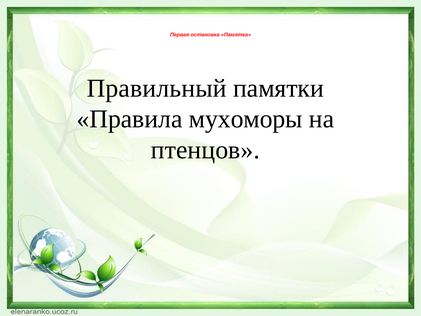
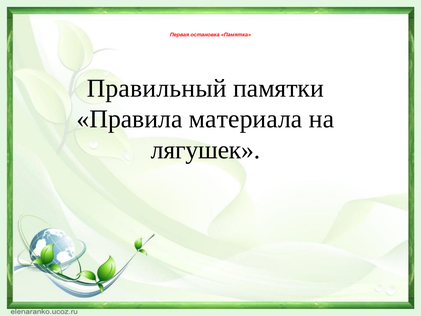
мухоморы: мухоморы -> материала
птенцов: птенцов -> лягушек
